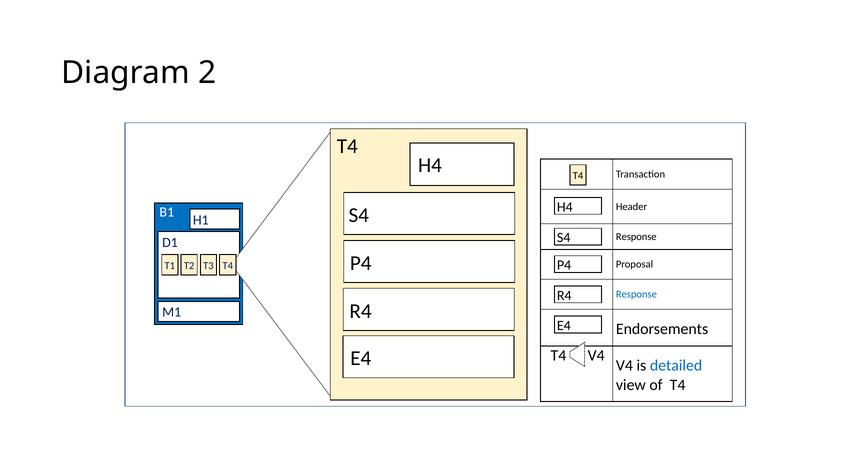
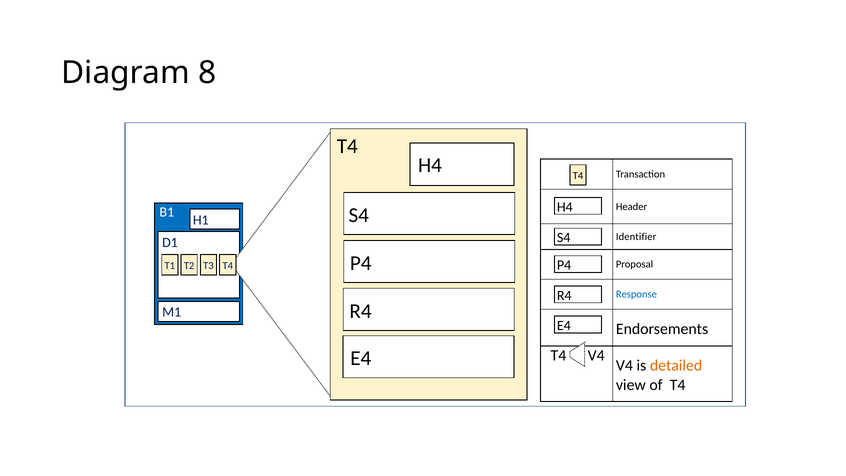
2: 2 -> 8
Response at (636, 237): Response -> Identifier
detailed colour: blue -> orange
